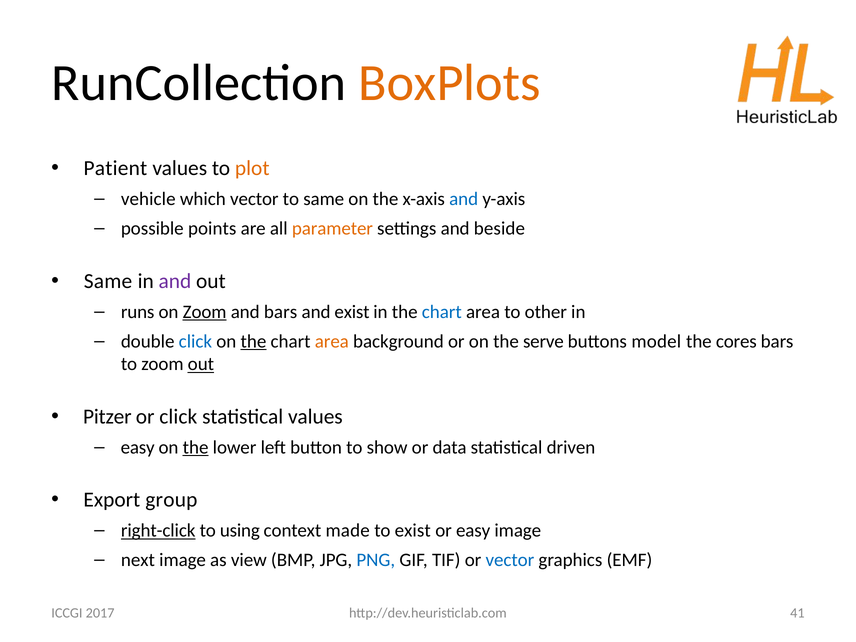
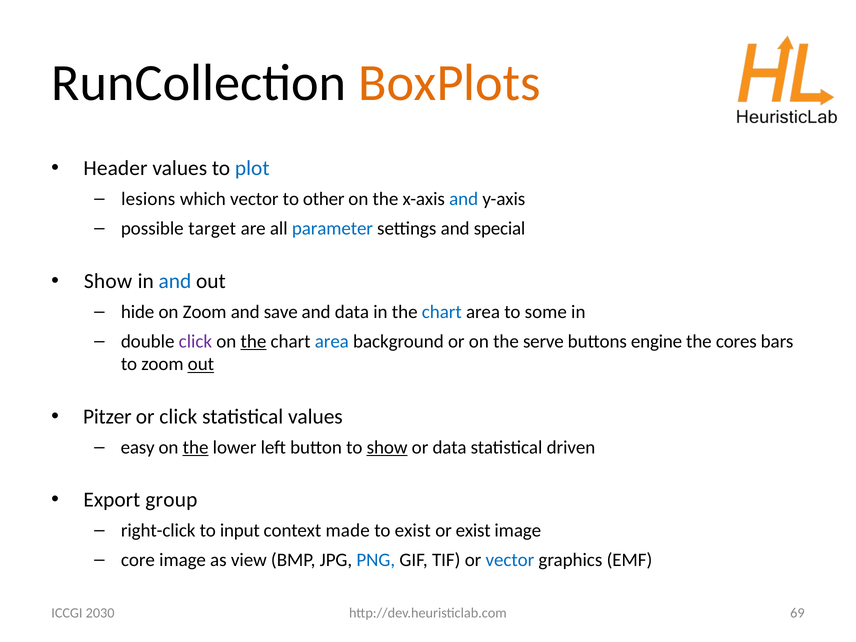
Patient: Patient -> Header
plot colour: orange -> blue
vehicle: vehicle -> lesions
to same: same -> other
points: points -> target
parameter colour: orange -> blue
beside: beside -> special
Same at (108, 281): Same -> Show
and at (175, 281) colour: purple -> blue
runs: runs -> hide
Zoom at (205, 312) underline: present -> none
and bars: bars -> save
and exist: exist -> data
other: other -> some
click at (195, 341) colour: blue -> purple
area at (332, 341) colour: orange -> blue
model: model -> engine
show at (387, 447) underline: none -> present
right-click underline: present -> none
using: using -> input
or easy: easy -> exist
next: next -> core
41: 41 -> 69
2017: 2017 -> 2030
